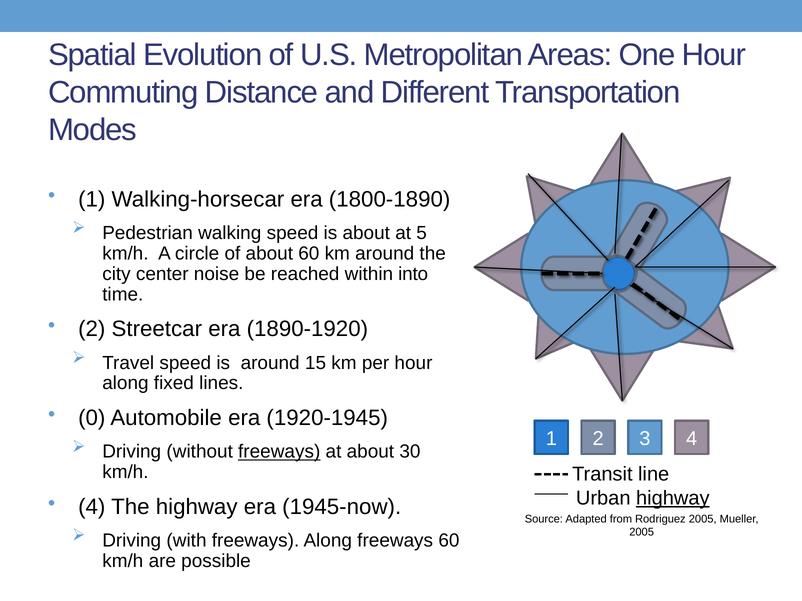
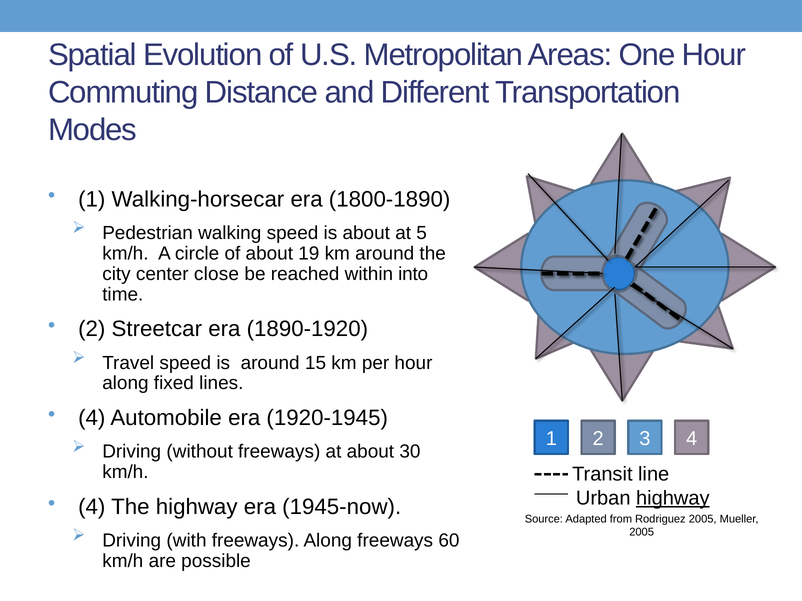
about 60: 60 -> 19
noise: noise -> close
0 at (92, 418): 0 -> 4
freeways at (279, 452) underline: present -> none
